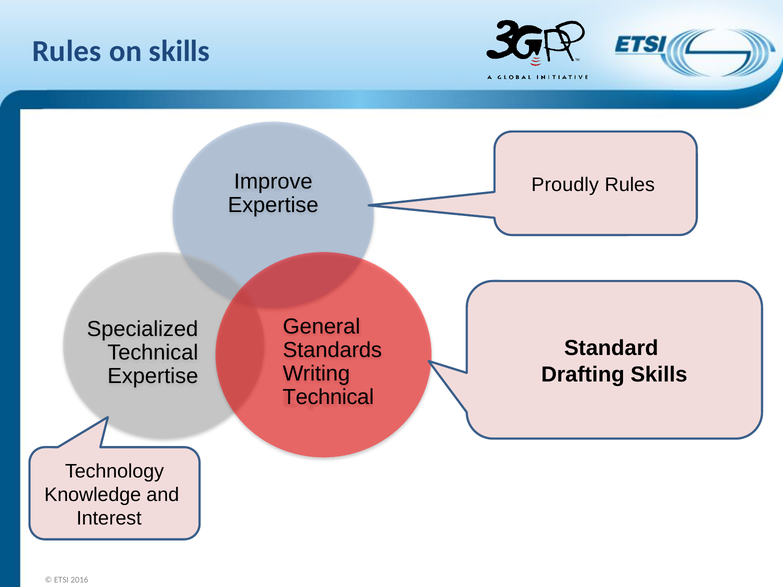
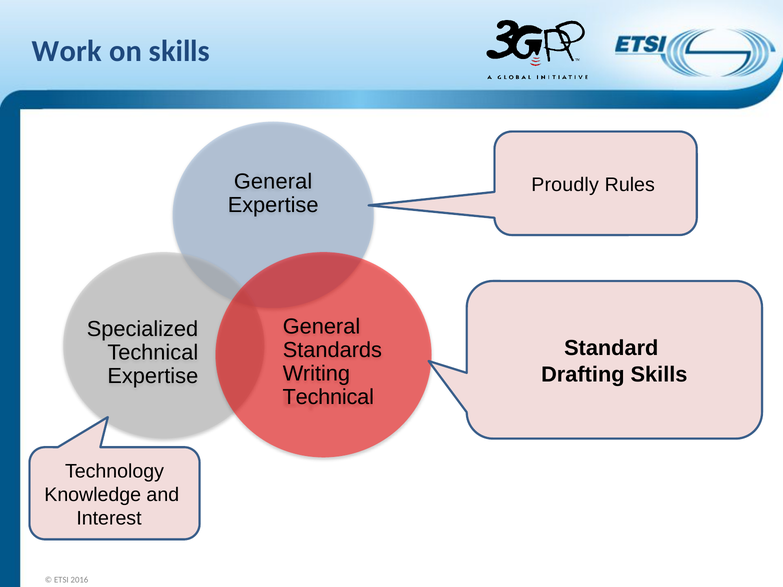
Rules at (67, 51): Rules -> Work
Improve at (273, 181): Improve -> General
